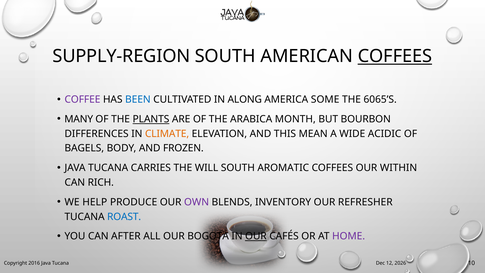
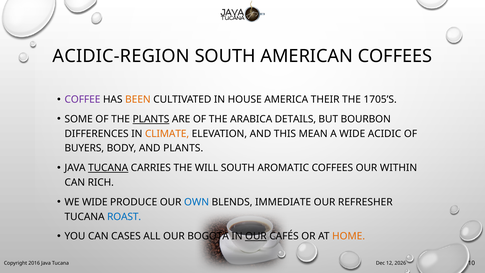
SUPPLY-REGION: SUPPLY-REGION -> ACIDIC-REGION
COFFEES at (395, 56) underline: present -> none
BEEN colour: blue -> orange
ALONG: ALONG -> HOUSE
SOME: SOME -> THEIR
6065’S: 6065’S -> 1705’S
MANY: MANY -> SOME
MONTH: MONTH -> DETAILS
BAGELS: BAGELS -> BUYERS
AND FROZEN: FROZEN -> PLANTS
TUCANA at (108, 168) underline: none -> present
WE HELP: HELP -> WIDE
OWN colour: purple -> blue
INVENTORY: INVENTORY -> IMMEDIATE
AFTER: AFTER -> CASES
HOME colour: purple -> orange
